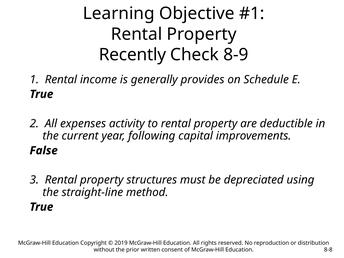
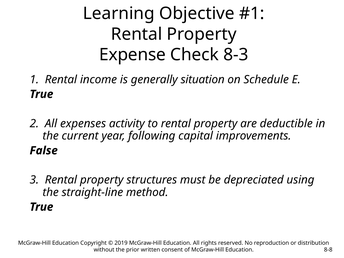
Recently: Recently -> Expense
8-9: 8-9 -> 8-3
provides: provides -> situation
